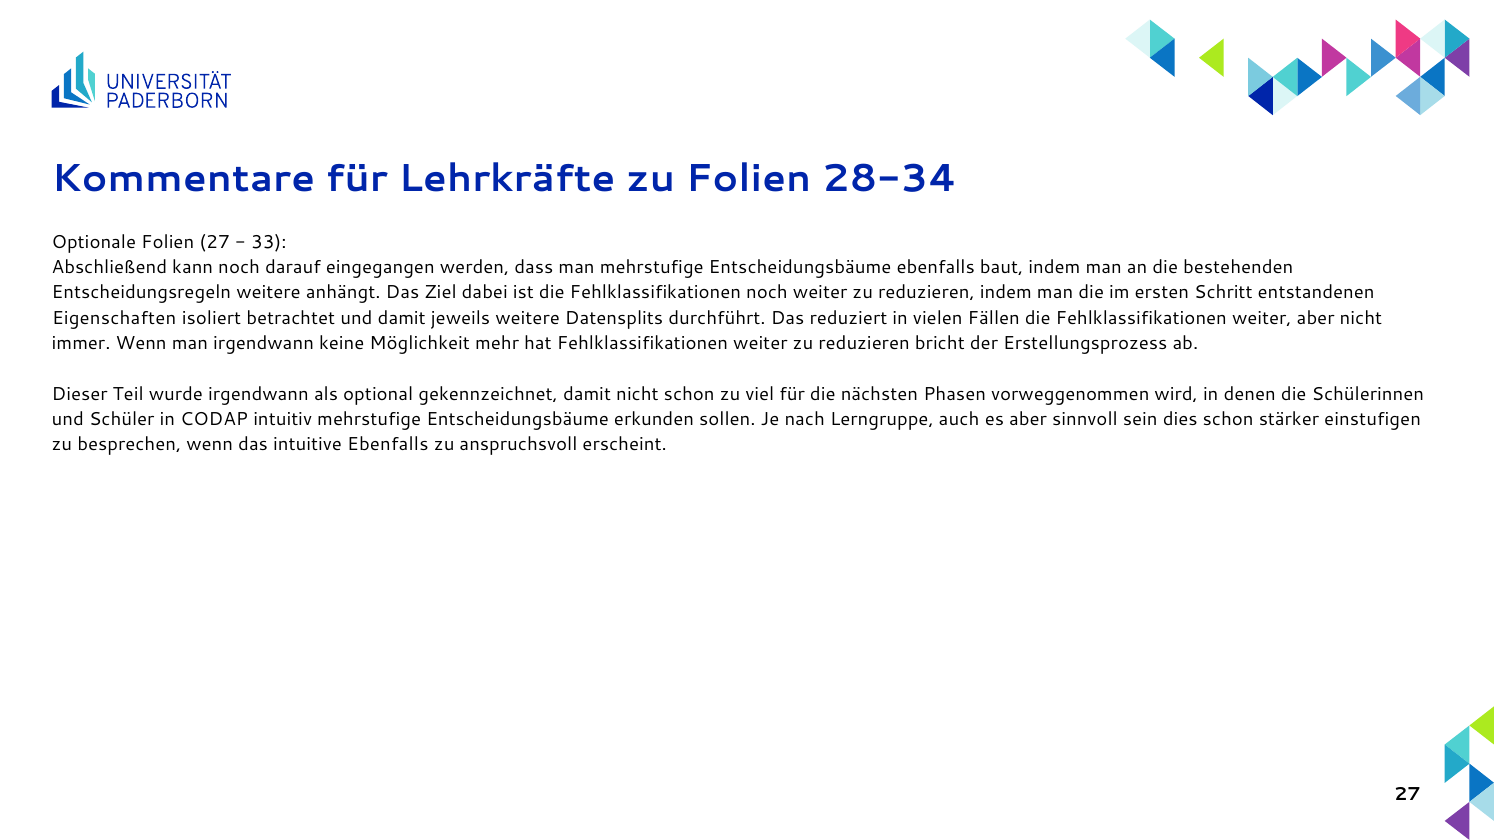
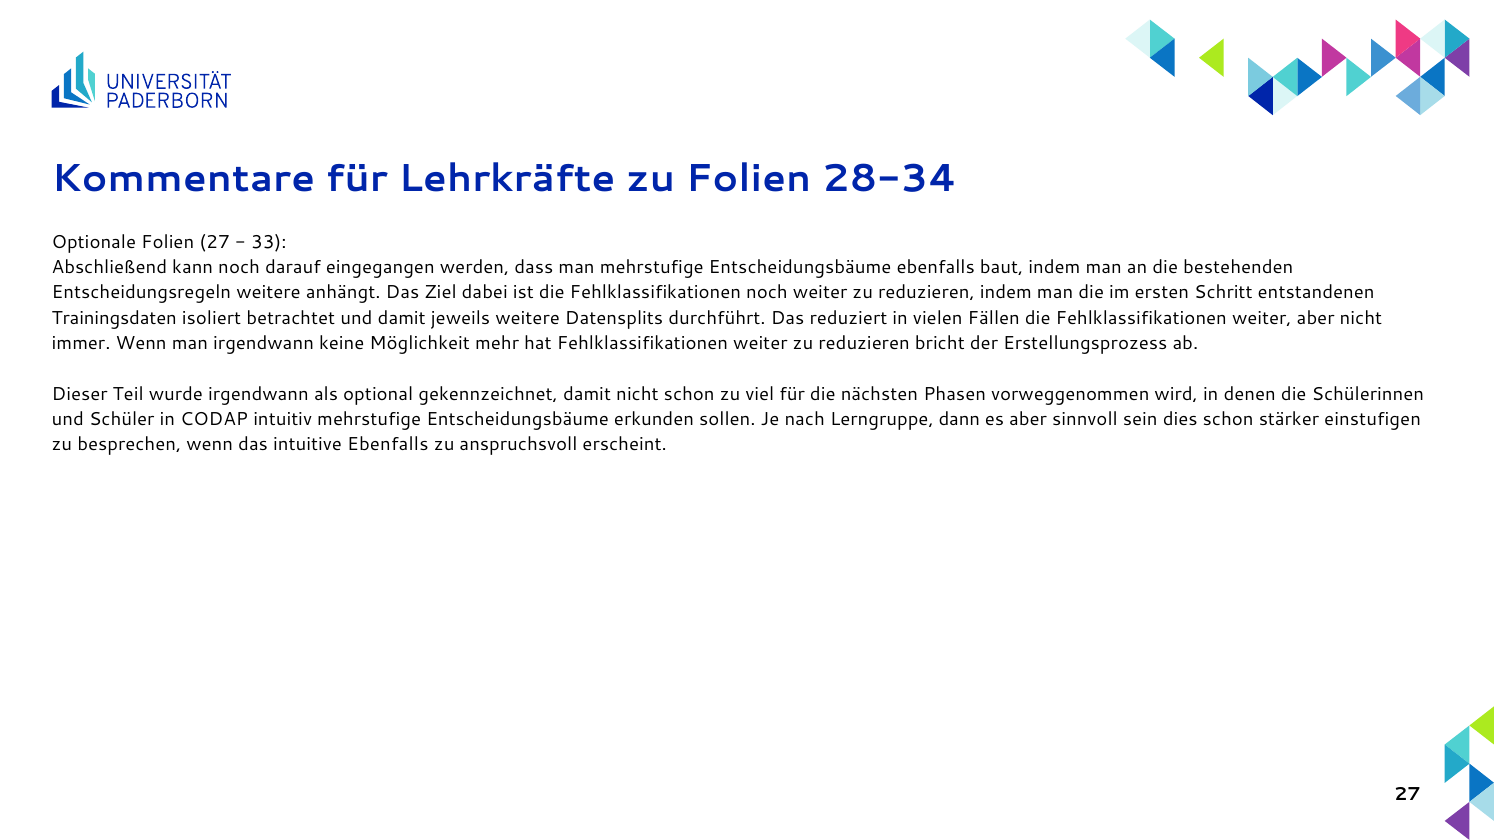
Eigenschaften: Eigenschaften -> Trainingsdaten
auch: auch -> dann
